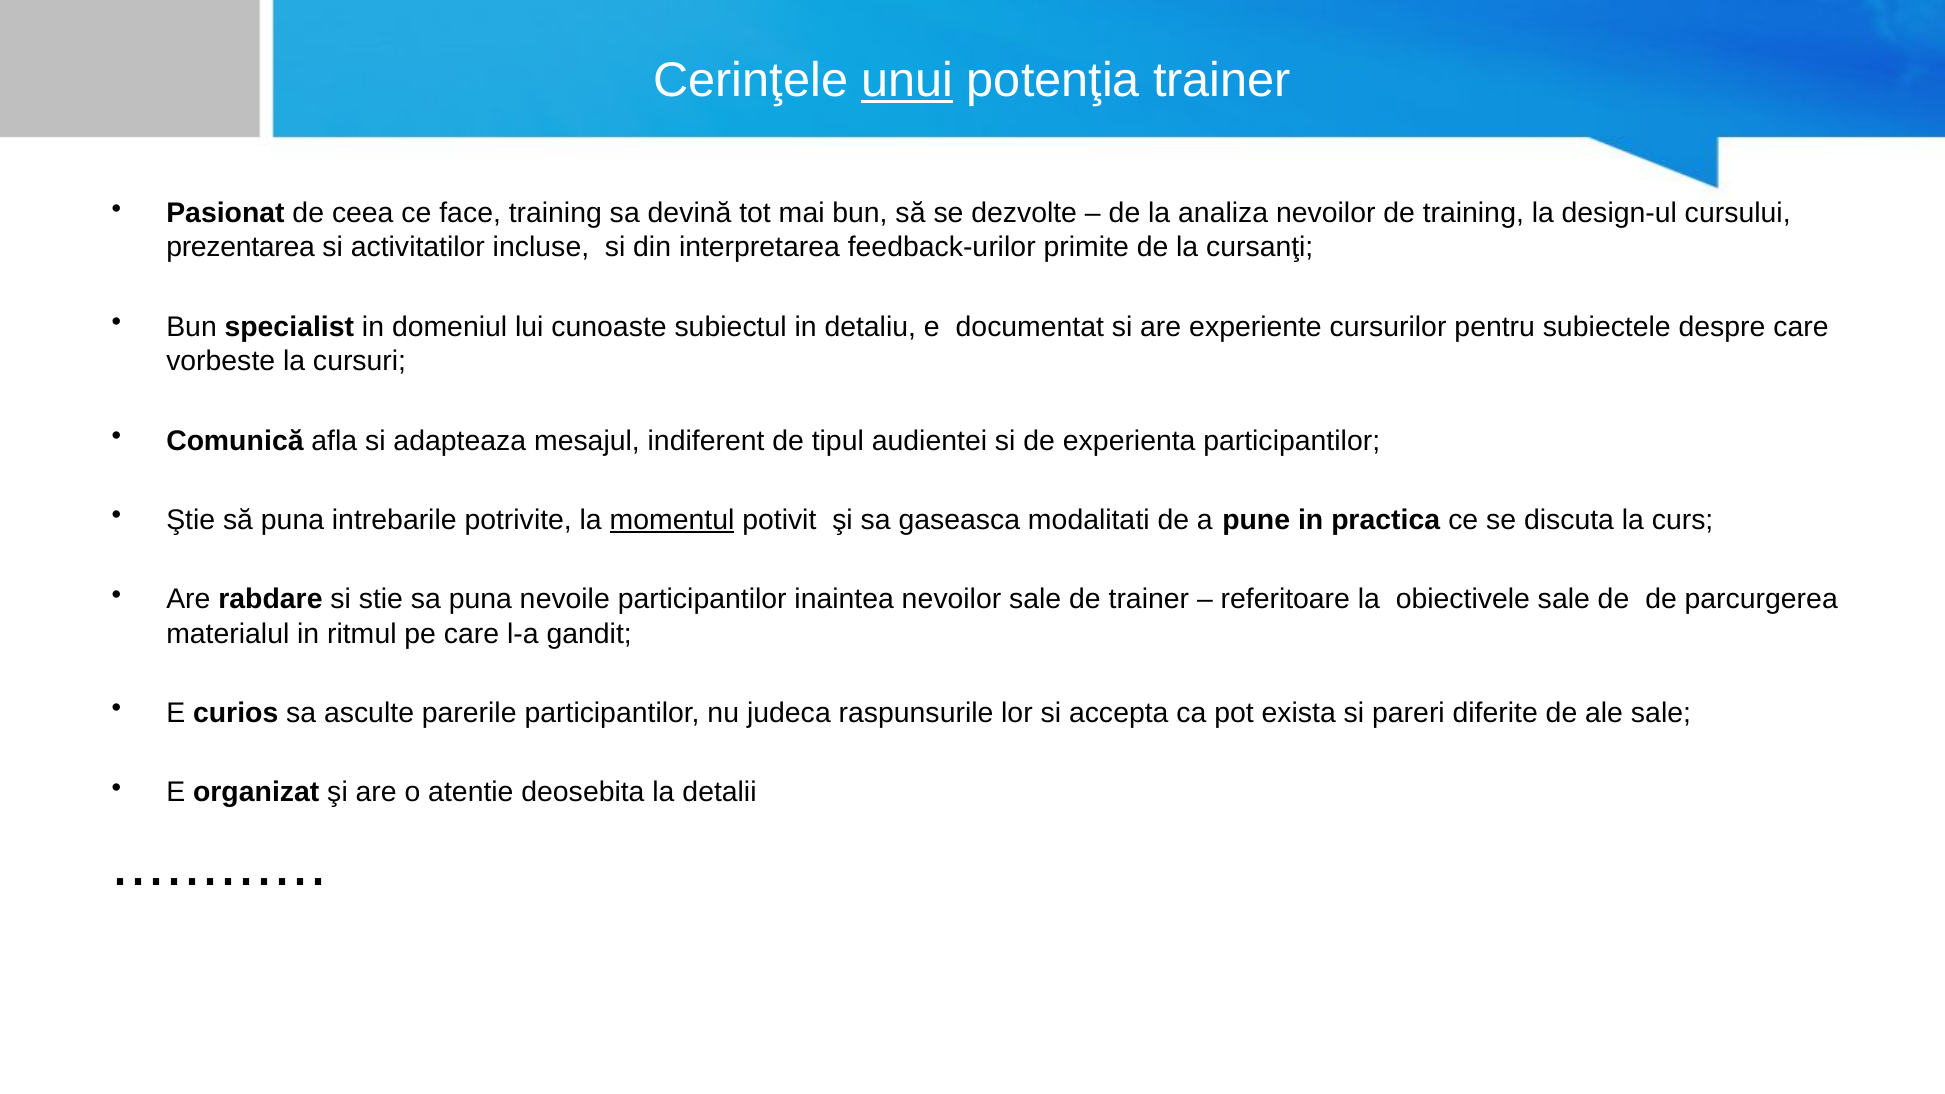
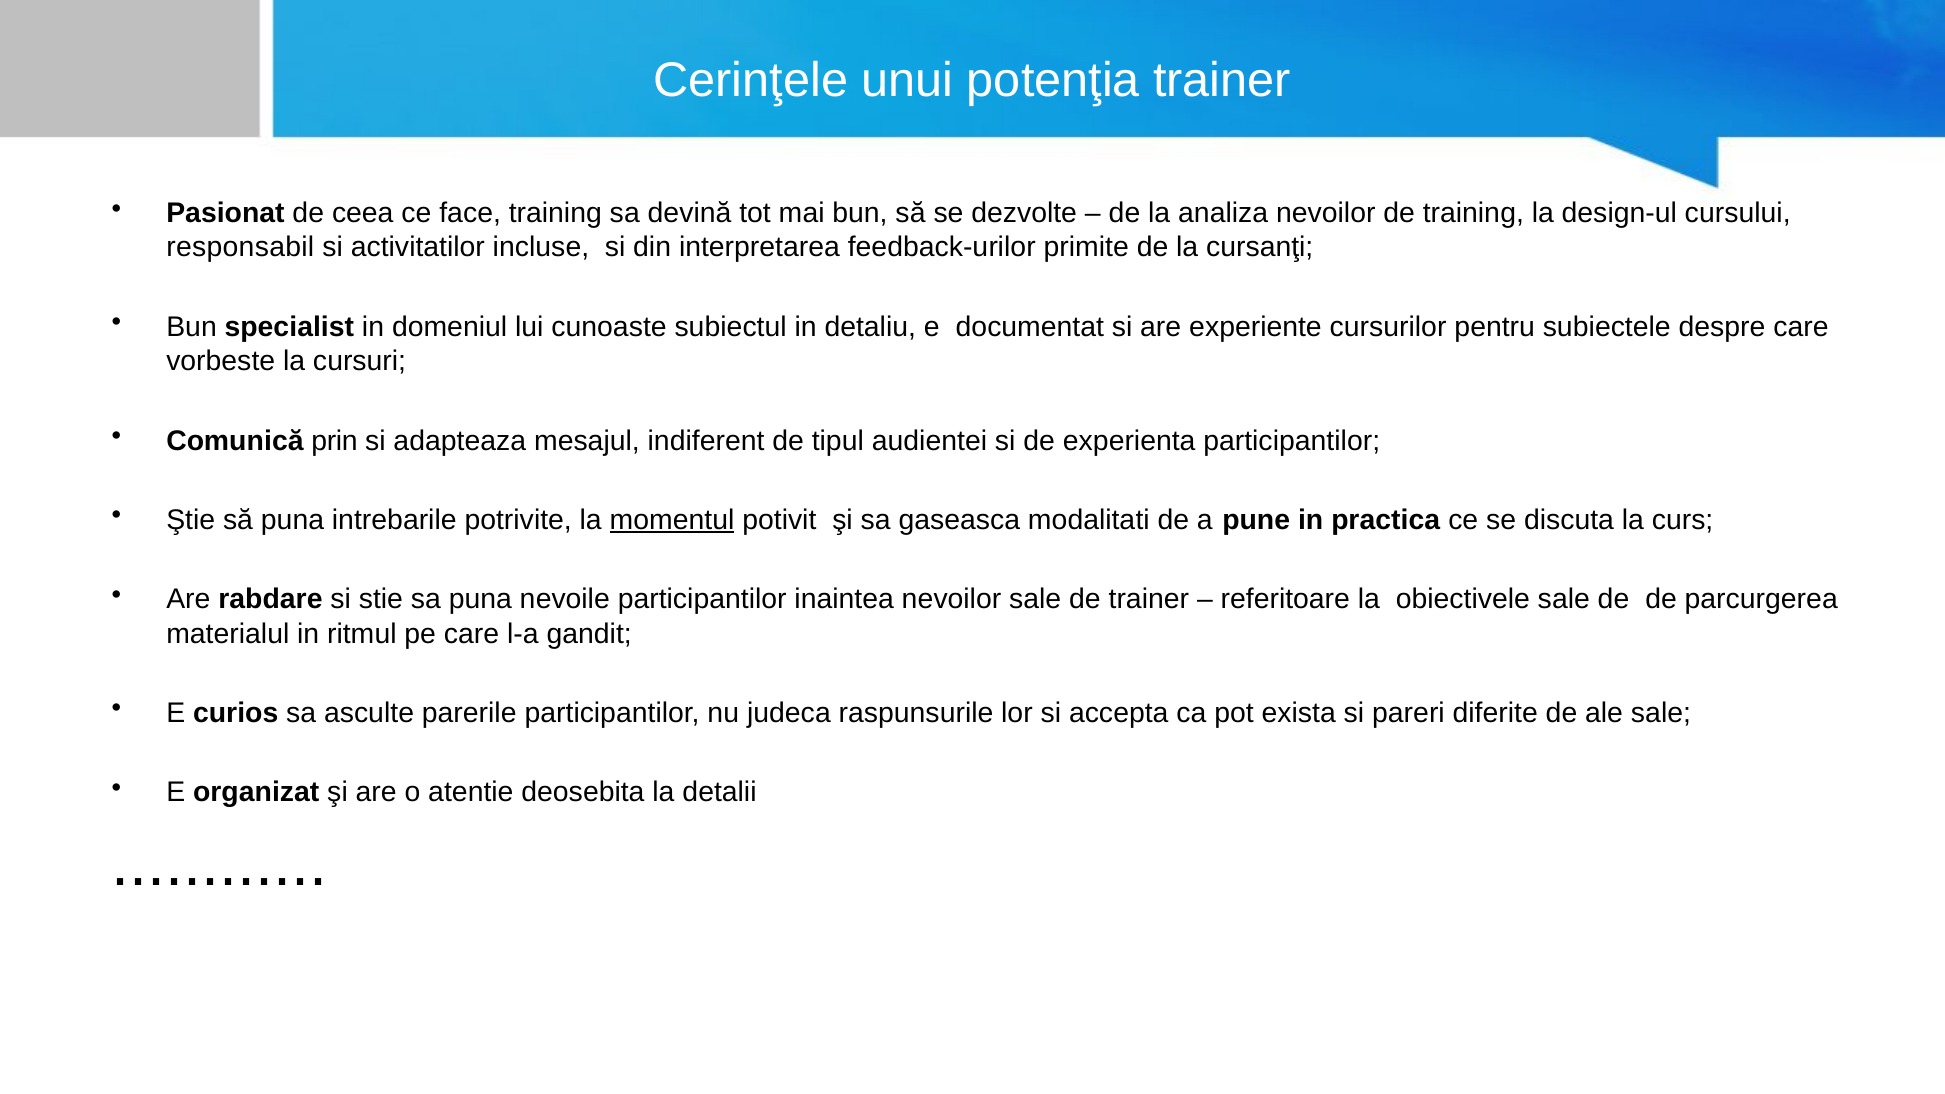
unui underline: present -> none
prezentarea: prezentarea -> responsabil
afla: afla -> prin
